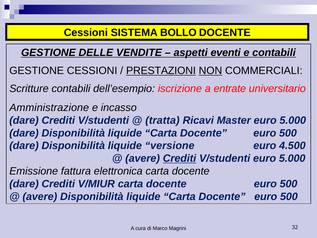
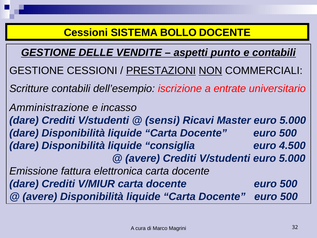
eventi: eventi -> punto
tratta: tratta -> sensi
versione: versione -> consiglia
Crediti at (180, 158) underline: present -> none
